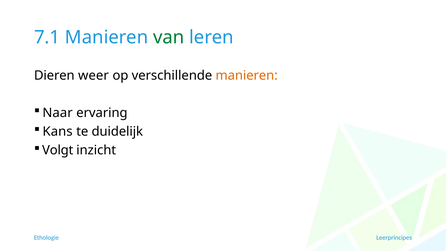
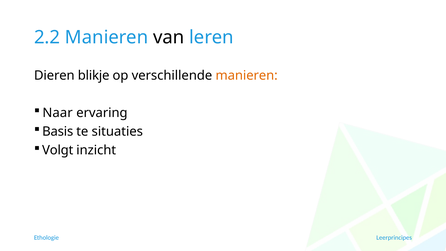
7.1: 7.1 -> 2.2
van colour: green -> black
weer: weer -> blikje
Kans: Kans -> Basis
duidelijk: duidelijk -> situaties
